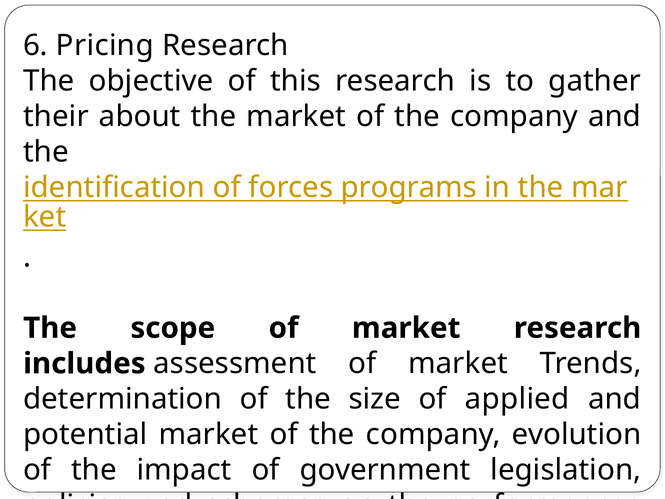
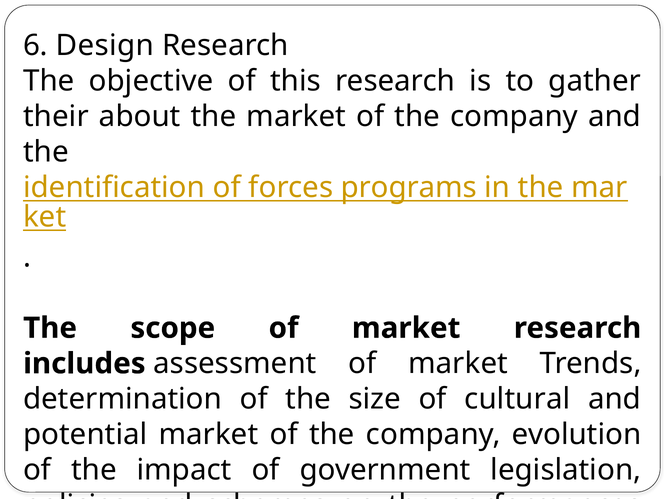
Pricing: Pricing -> Design
applied: applied -> cultural
